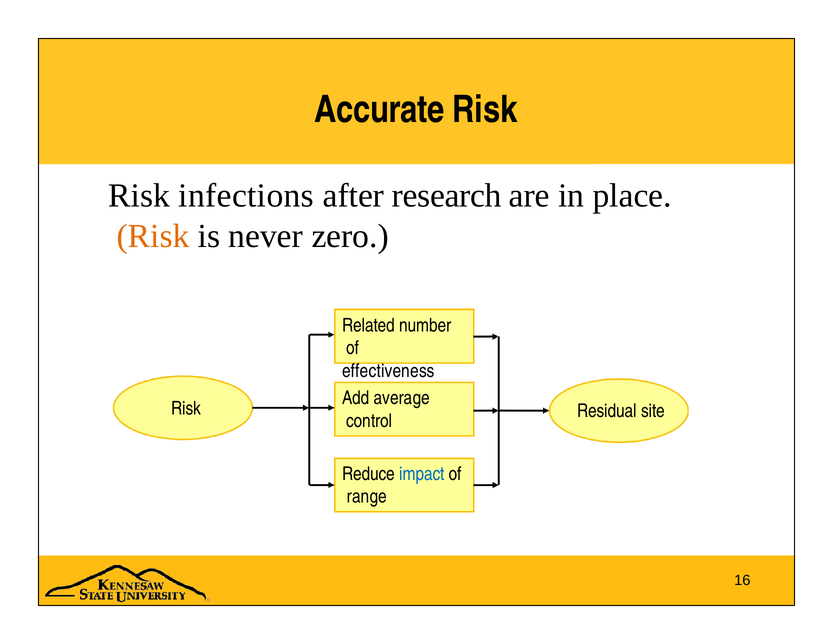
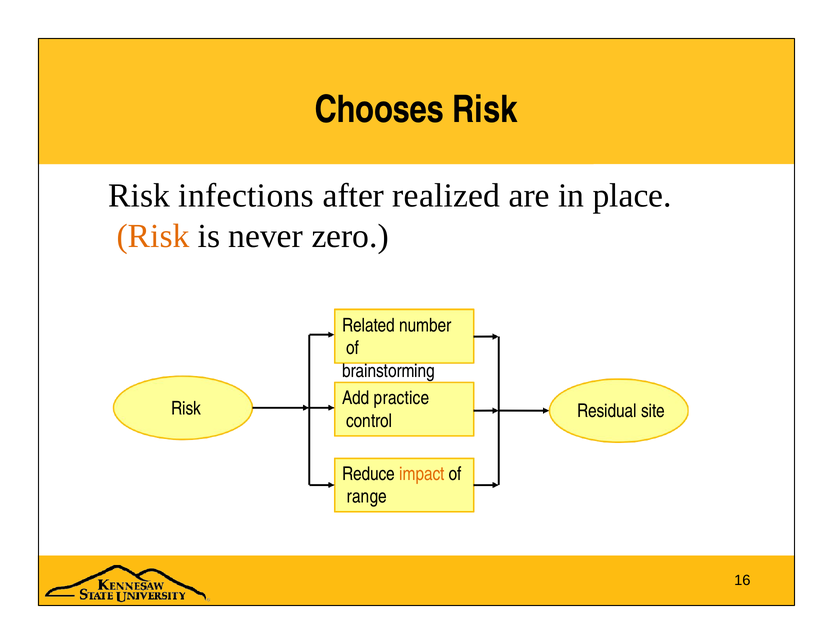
Accurate: Accurate -> Chooses
research: research -> realized
effectiveness: effectiveness -> brainstorming
average: average -> practice
impact colour: blue -> orange
